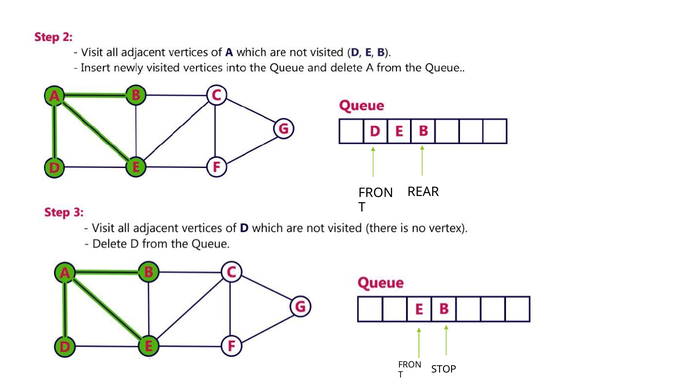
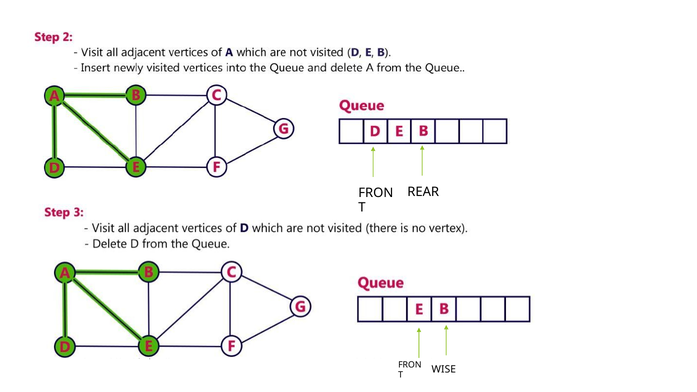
STOP: STOP -> WISE
